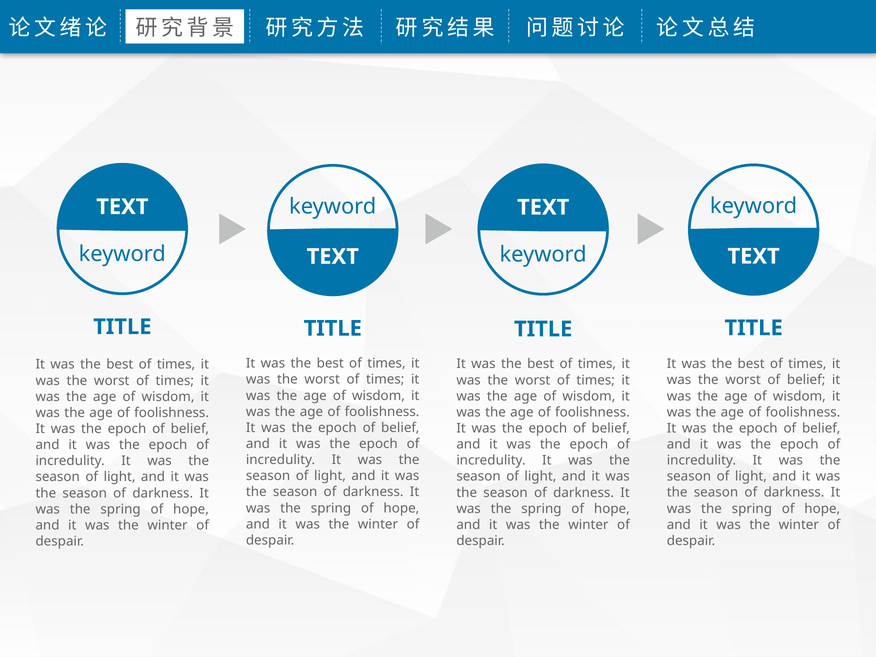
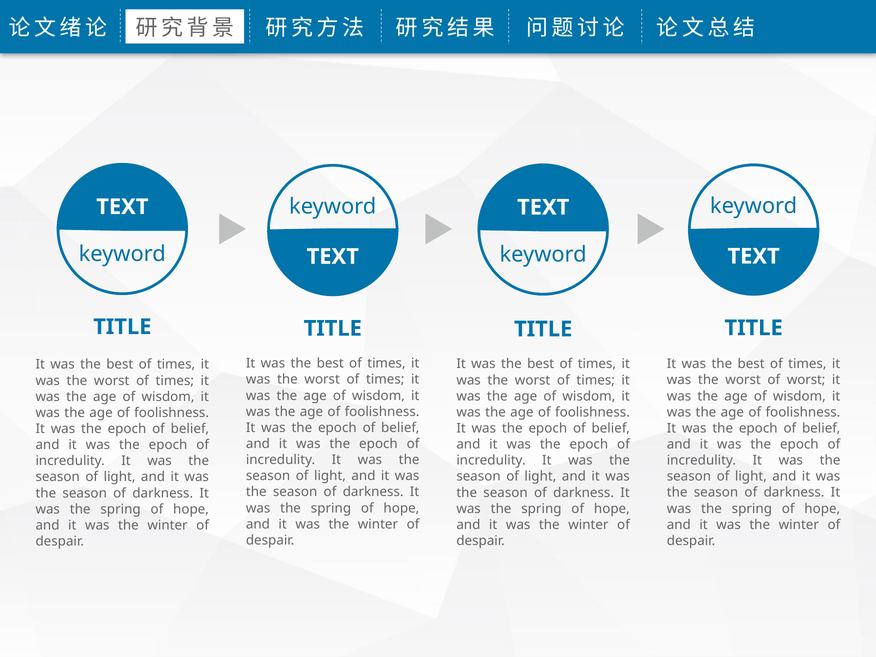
worst of belief: belief -> worst
